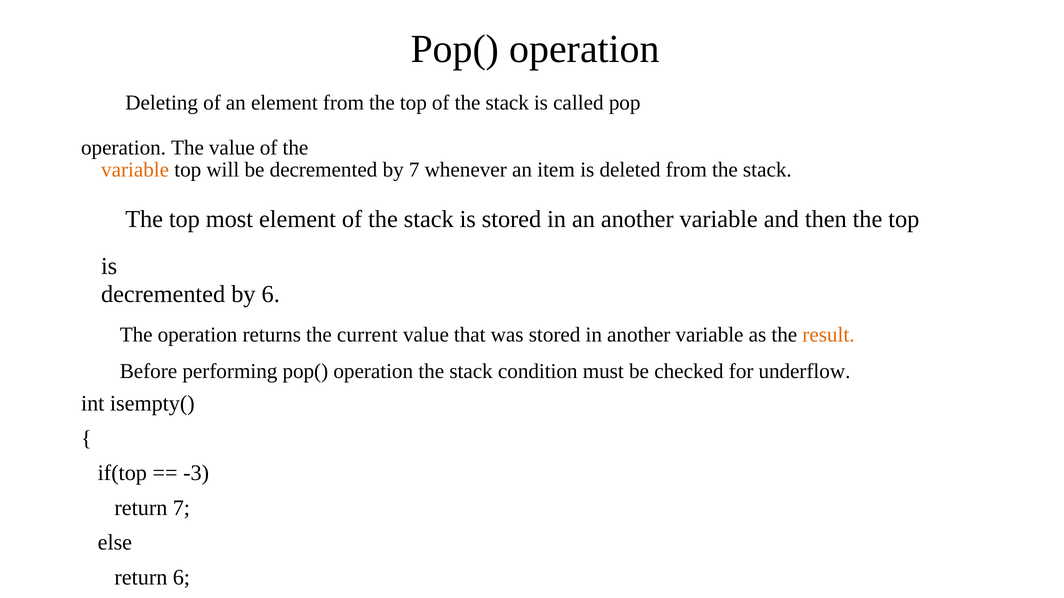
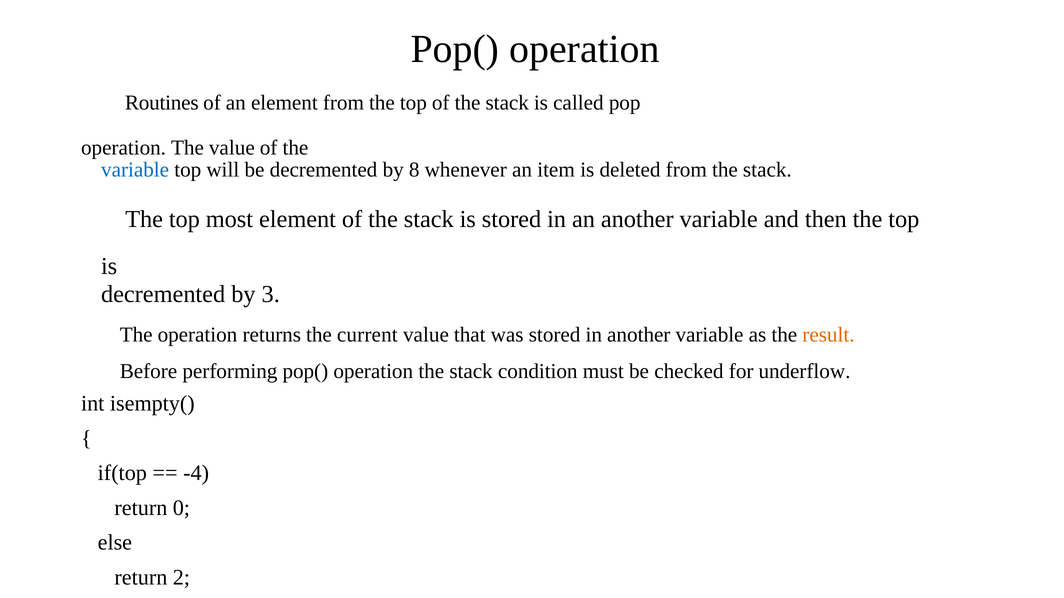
Deleting: Deleting -> Routines
variable at (135, 170) colour: orange -> blue
by 7: 7 -> 8
by 6: 6 -> 3
-3: -3 -> -4
return 7: 7 -> 0
return 6: 6 -> 2
